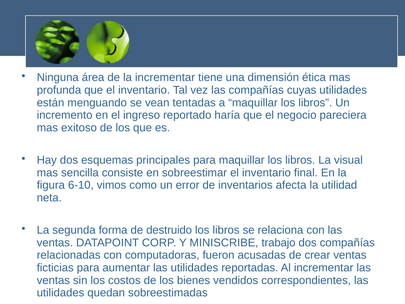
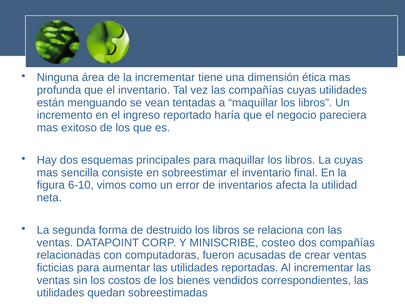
La visual: visual -> cuyas
trabajo: trabajo -> costeo
